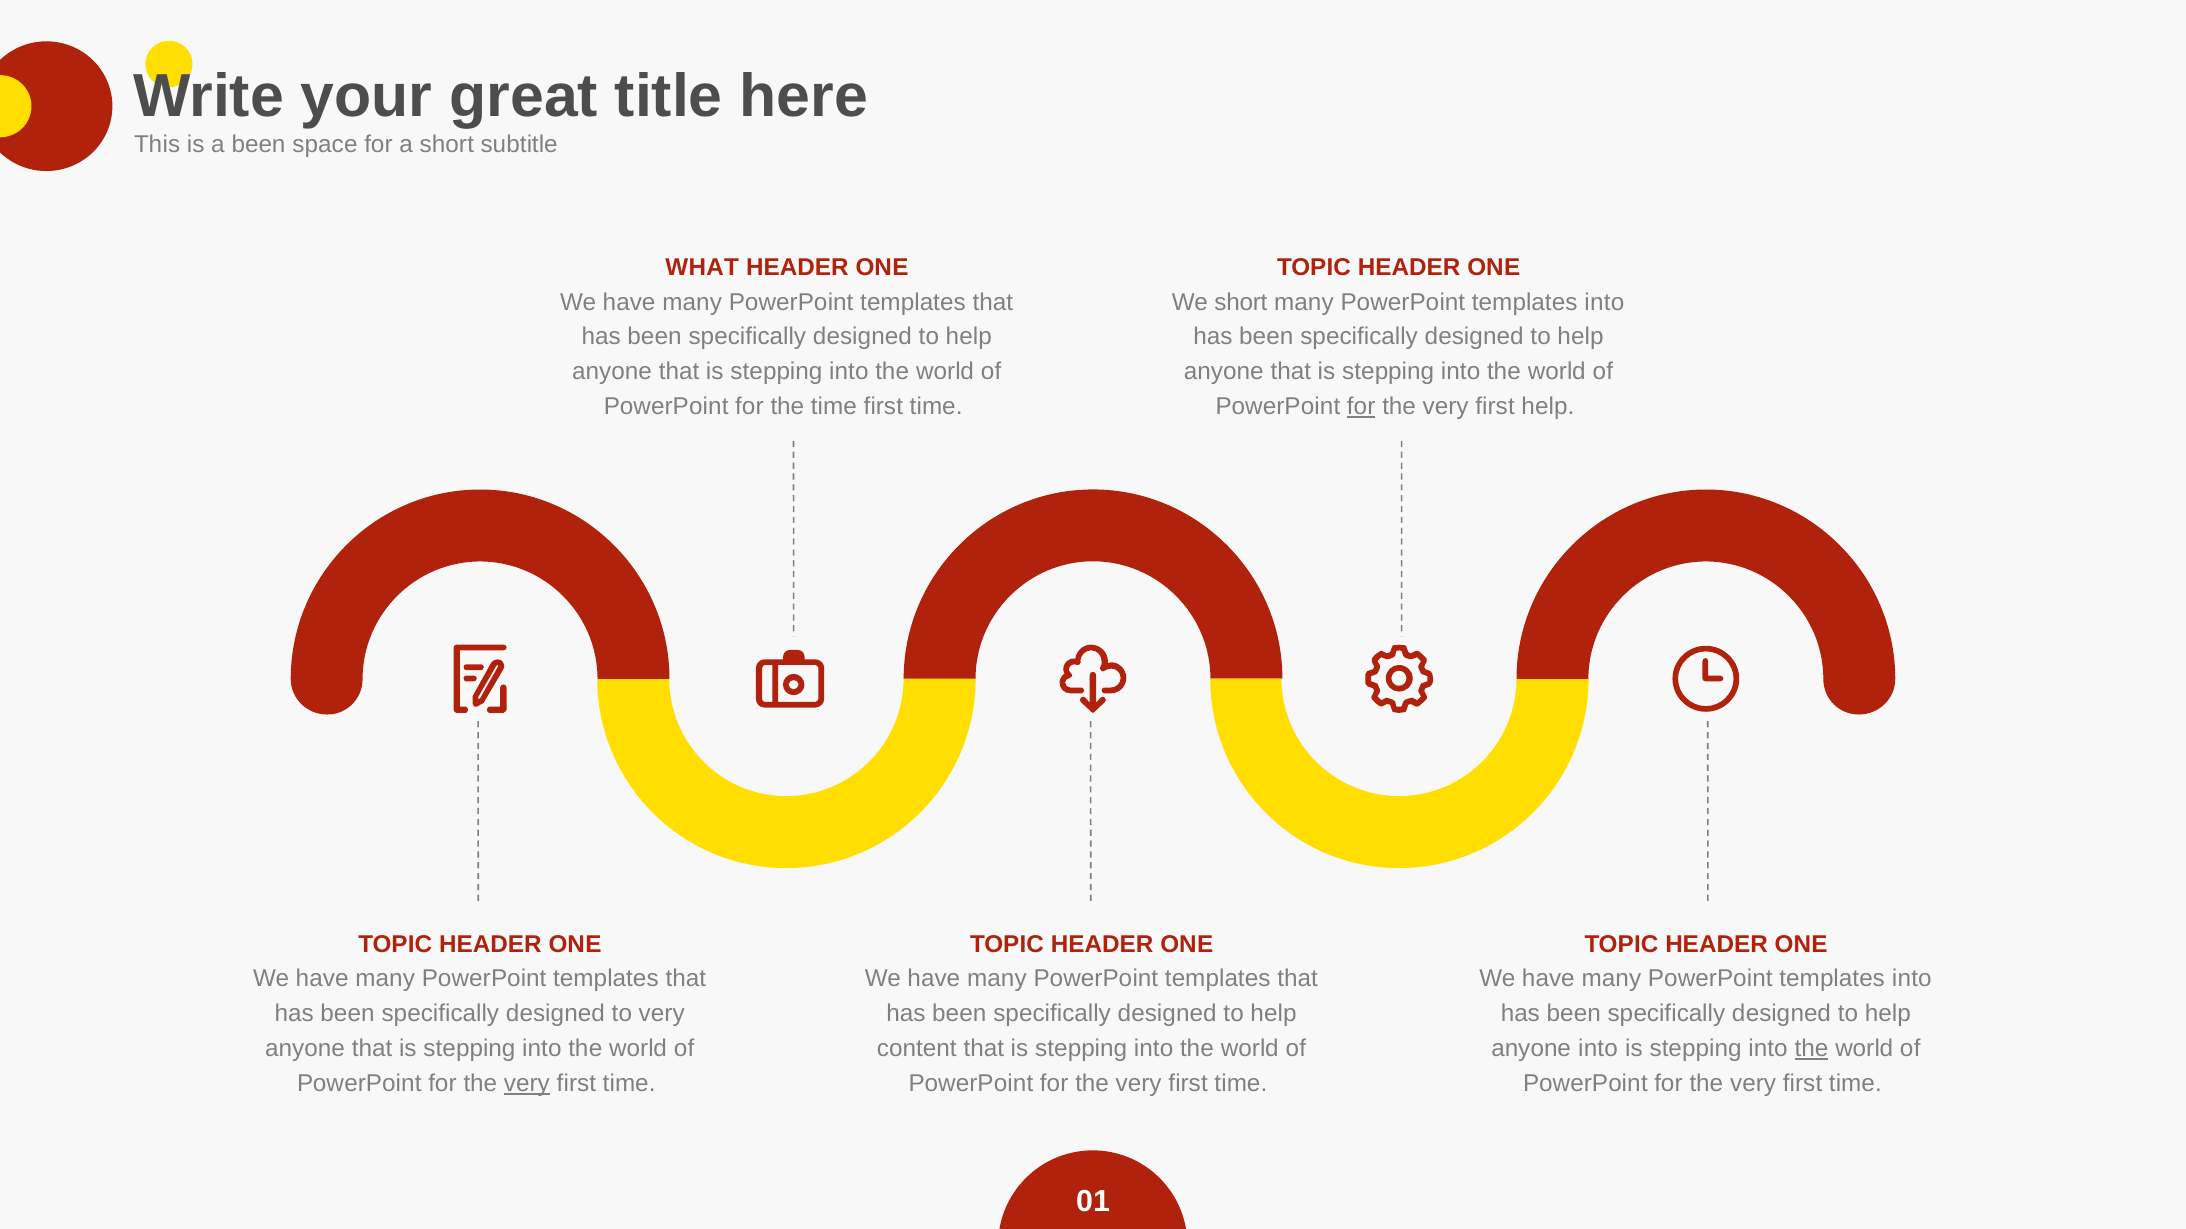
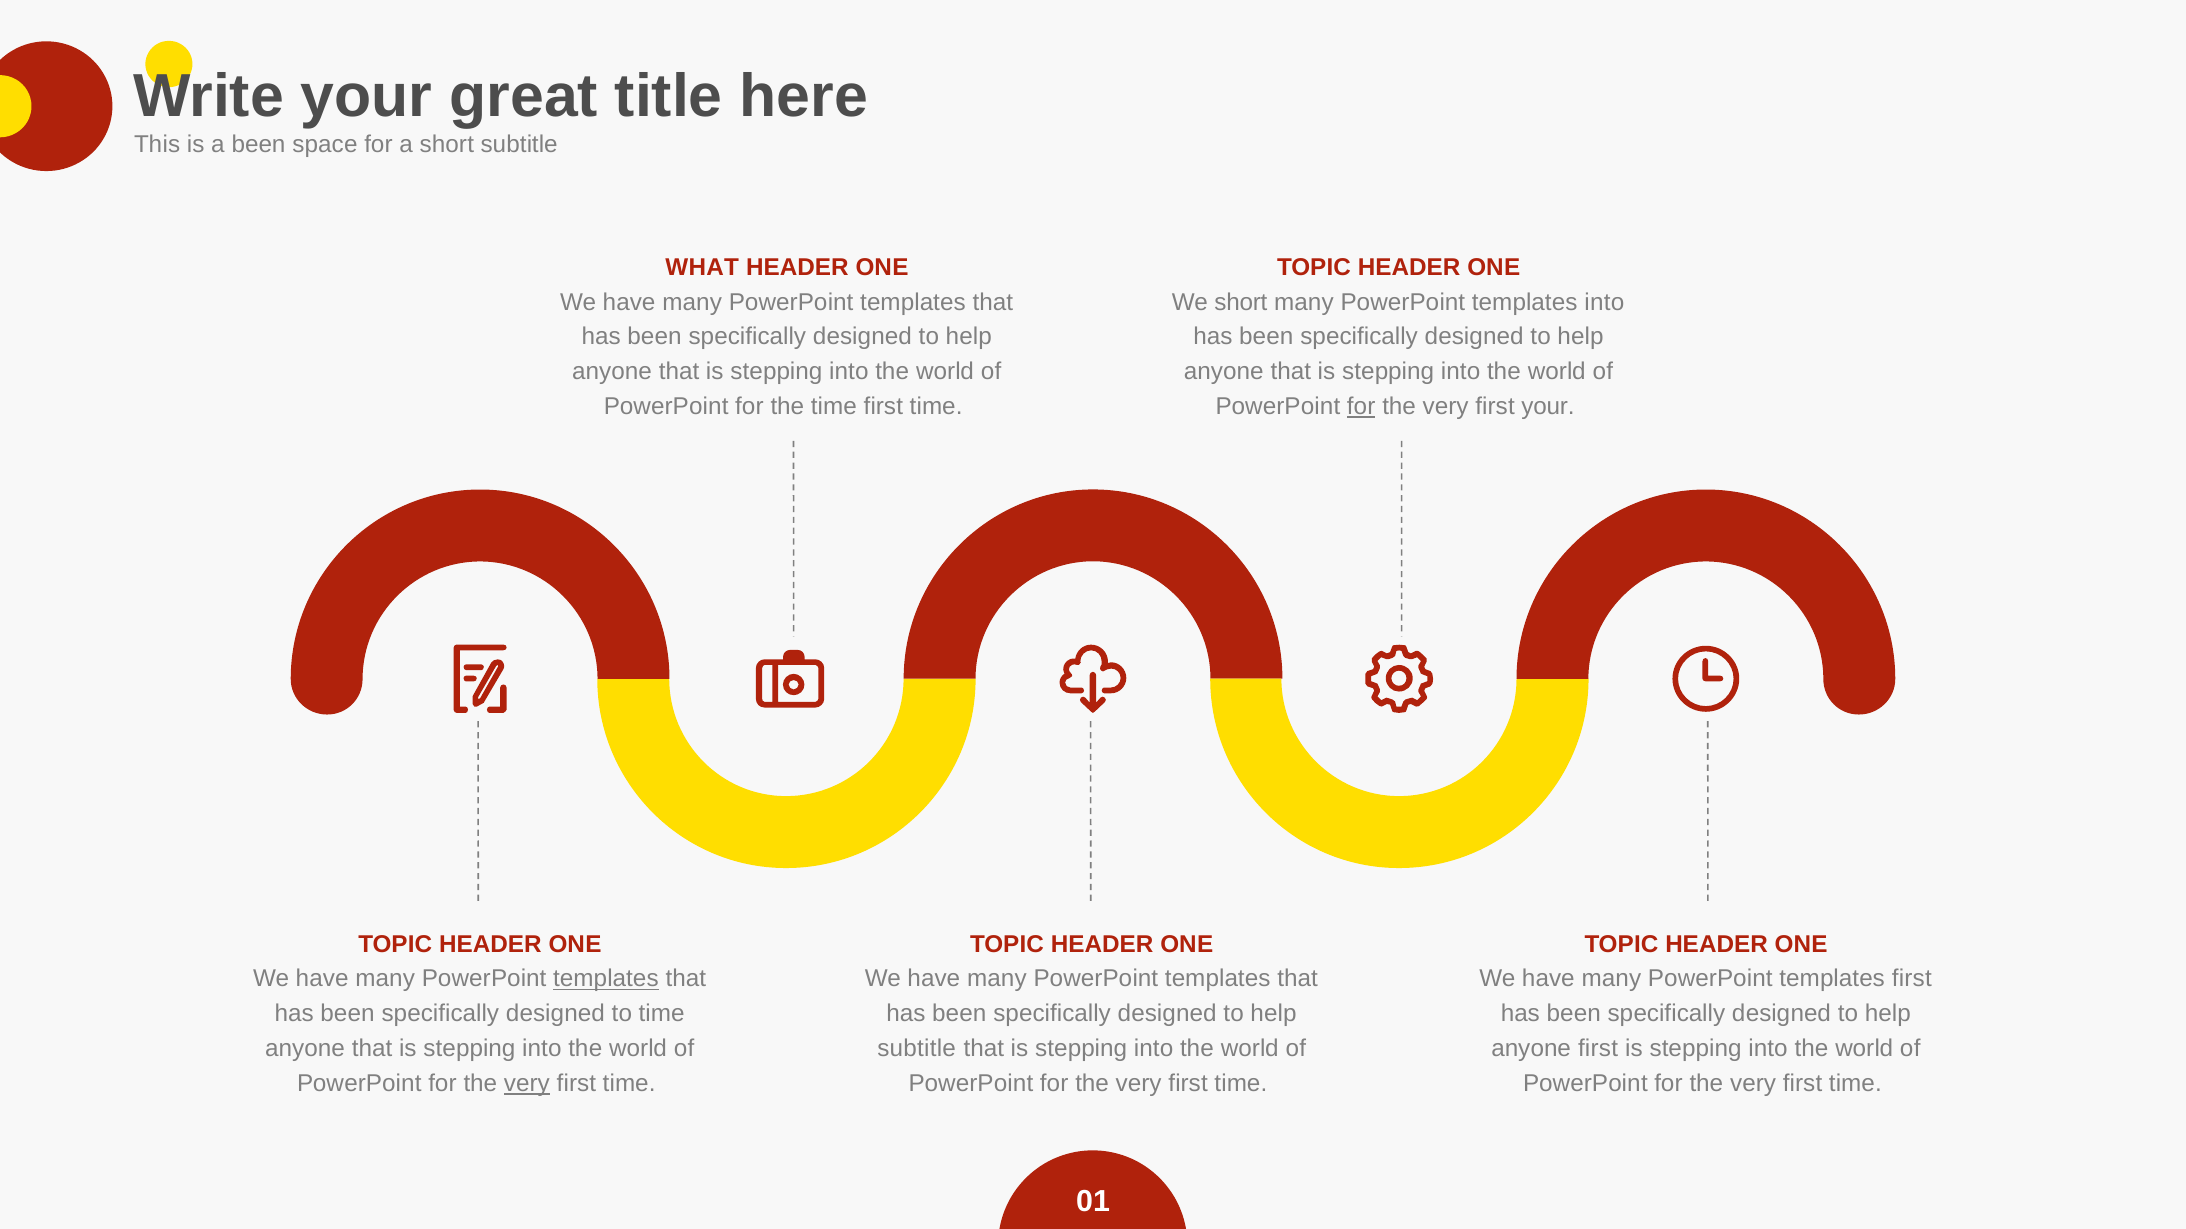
first help: help -> your
templates at (606, 979) underline: none -> present
into at (1912, 979): into -> first
to very: very -> time
content at (917, 1049): content -> subtitle
anyone into: into -> first
the at (1811, 1049) underline: present -> none
